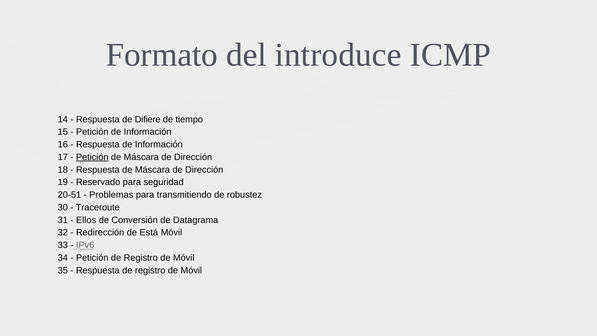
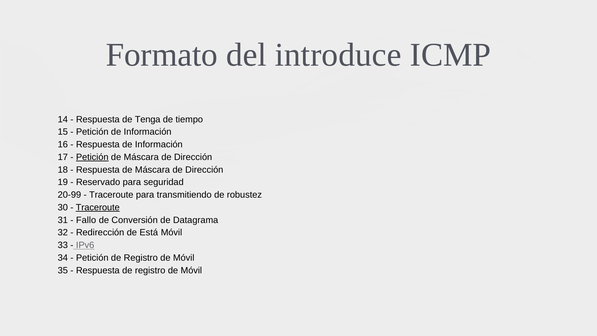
Difiere: Difiere -> Tenga
20-51: 20-51 -> 20-99
Problemas at (111, 195): Problemas -> Traceroute
Traceroute at (98, 207) underline: none -> present
Ellos: Ellos -> Fallo
